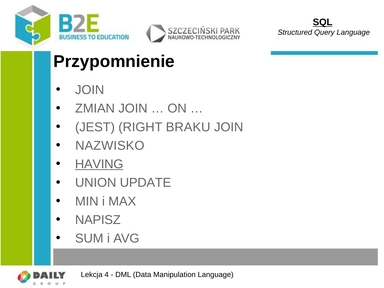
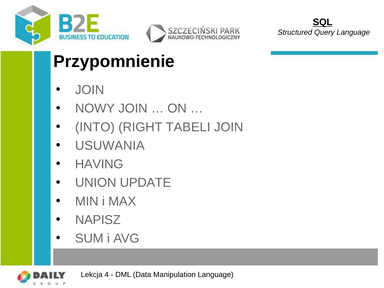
ZMIAN: ZMIAN -> NOWY
JEST: JEST -> INTO
BRAKU: BRAKU -> TABELI
NAZWISKO: NAZWISKO -> USUWANIA
HAVING underline: present -> none
